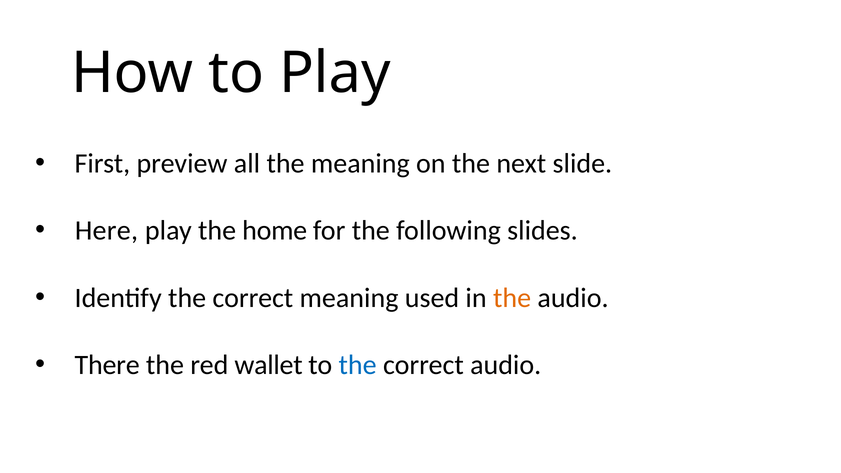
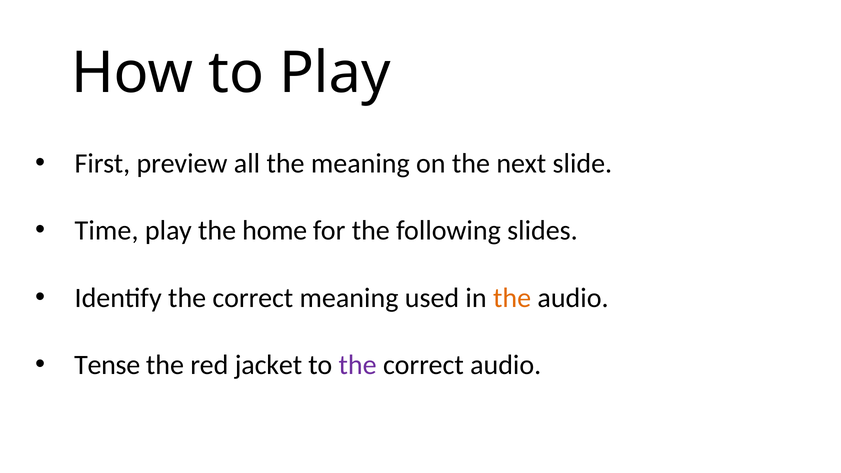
Here: Here -> Time
There: There -> Tense
wallet: wallet -> jacket
the at (358, 365) colour: blue -> purple
